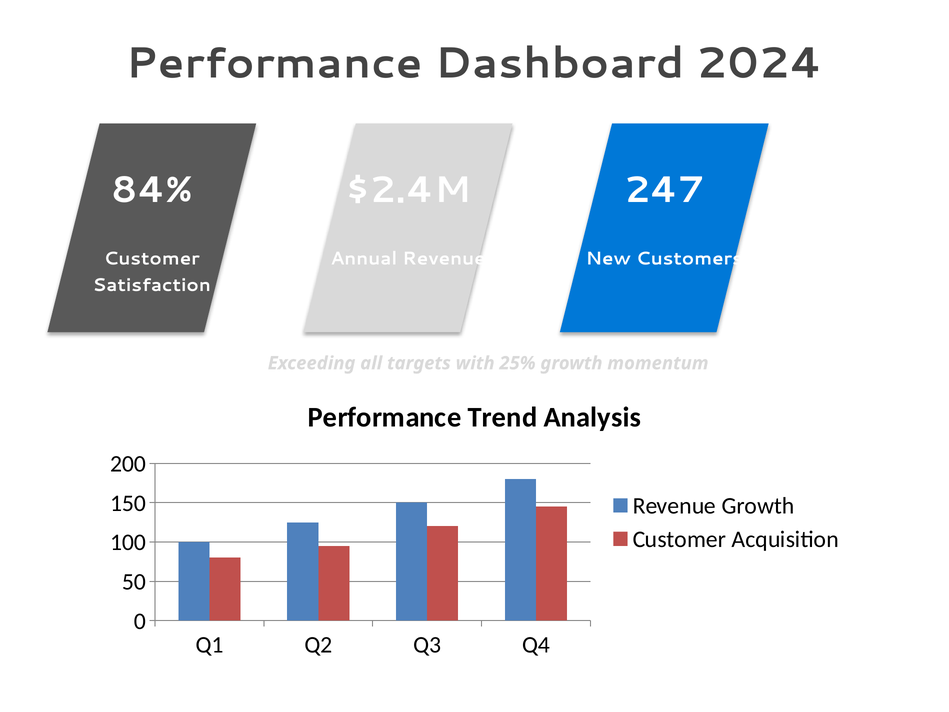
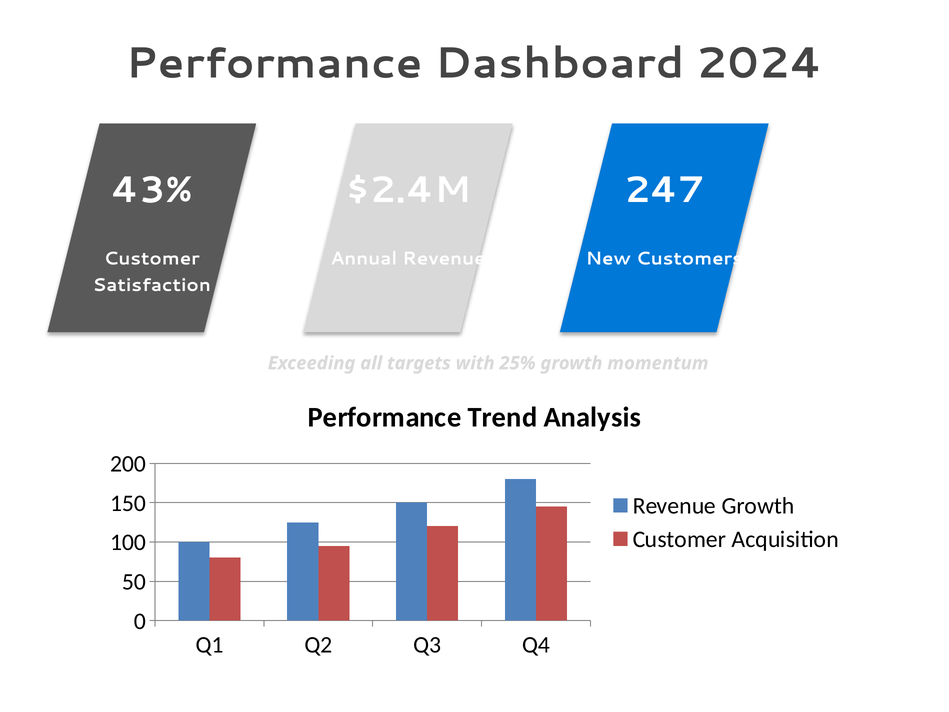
84%: 84% -> 43%
